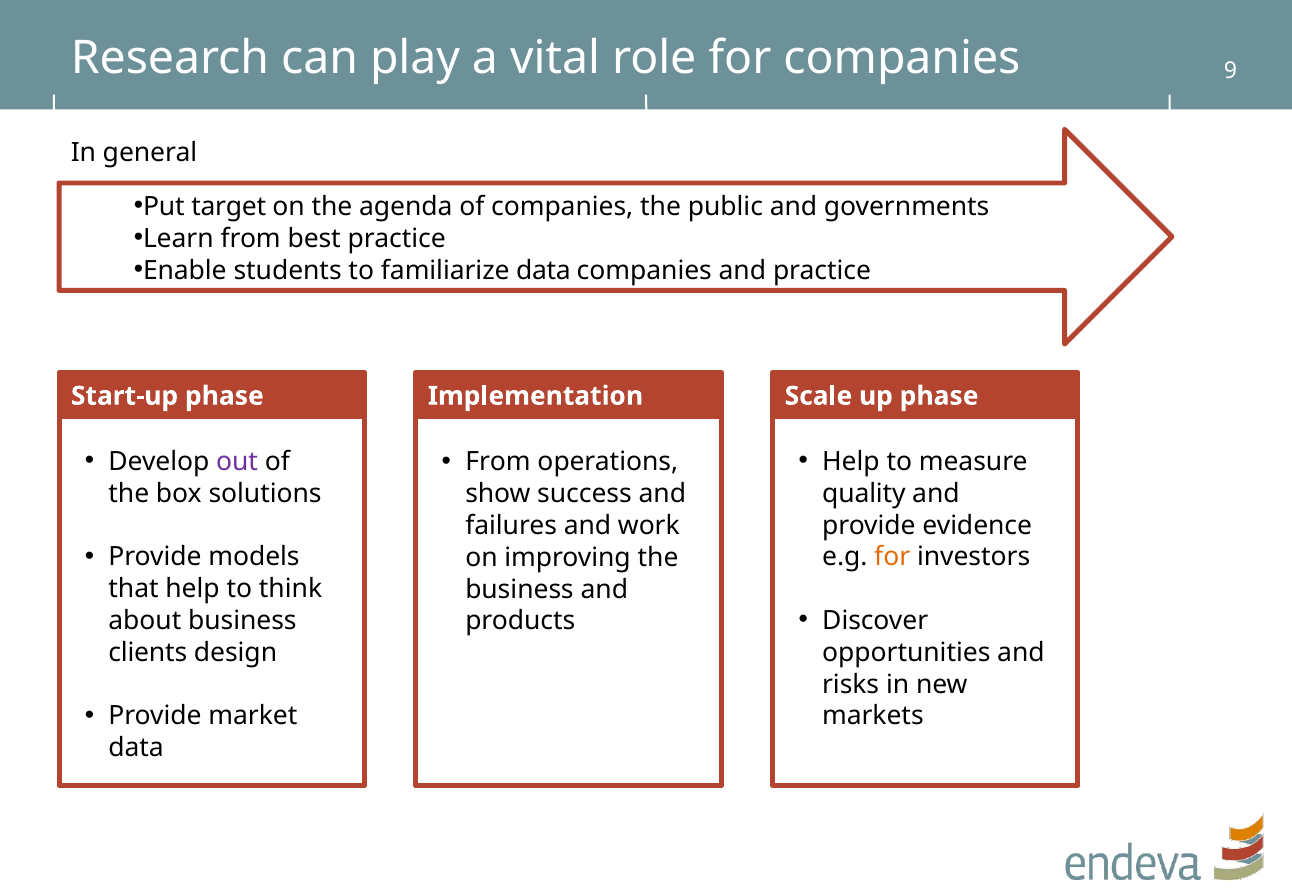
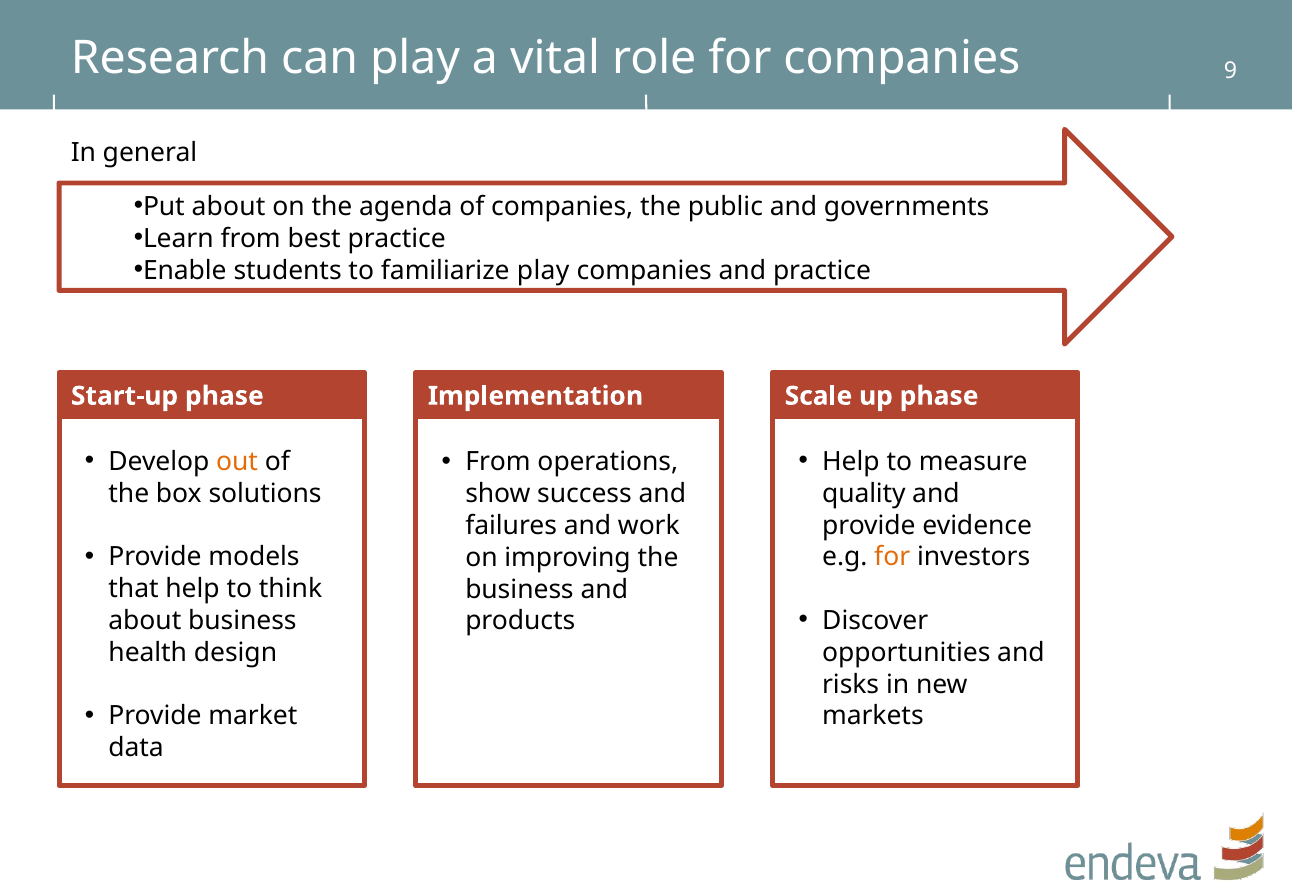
Put target: target -> about
familiarize data: data -> play
out colour: purple -> orange
clients: clients -> health
